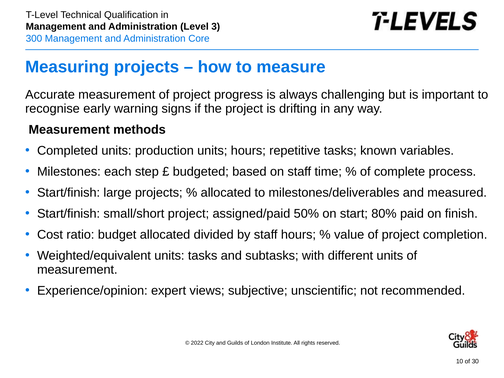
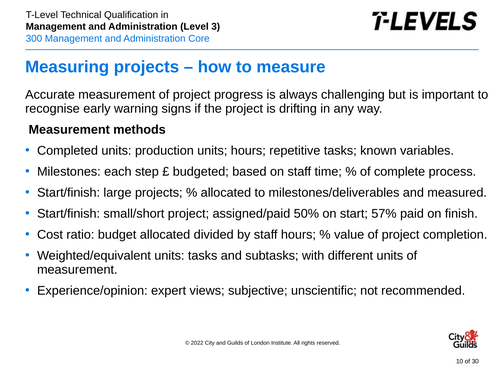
80%: 80% -> 57%
